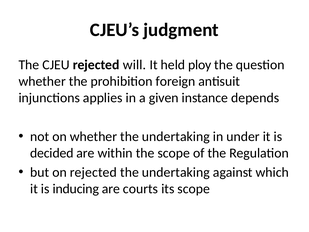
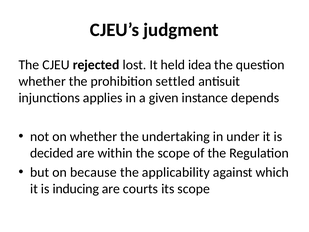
will: will -> lost
ploy: ploy -> idea
foreign: foreign -> settled
on rejected: rejected -> because
undertaking at (176, 172): undertaking -> applicability
